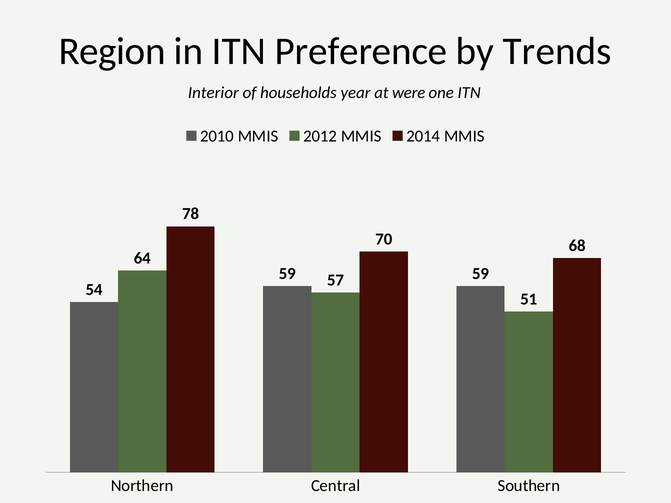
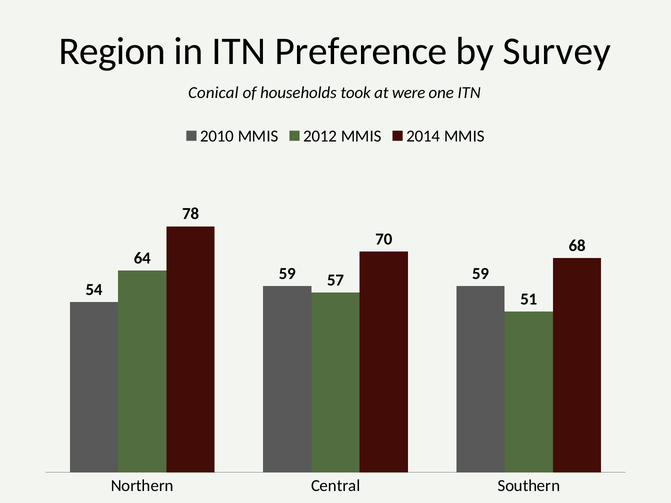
Trends: Trends -> Survey
Interior: Interior -> Conical
year: year -> took
